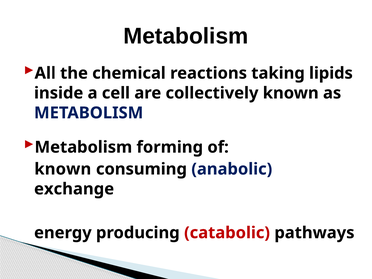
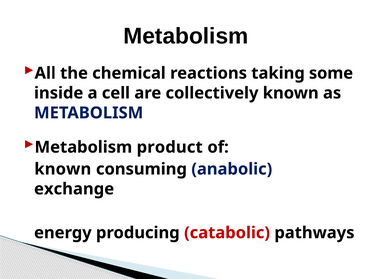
lipids: lipids -> some
forming: forming -> product
